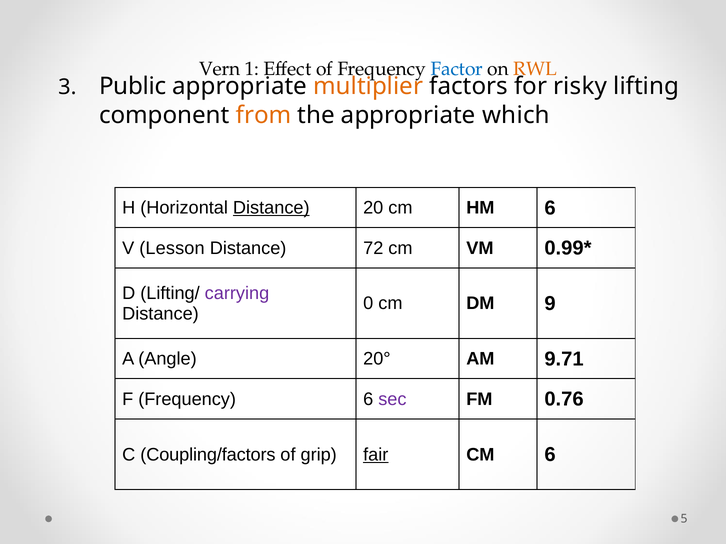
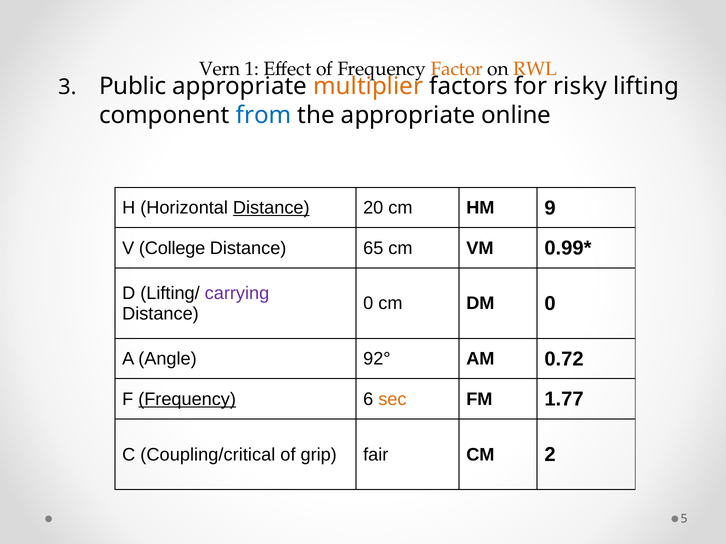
Factor colour: blue -> orange
from colour: orange -> blue
which: which -> online
HM 6: 6 -> 9
Lesson: Lesson -> College
72: 72 -> 65
DM 9: 9 -> 0
20°: 20° -> 92°
9.71: 9.71 -> 0.72
Frequency at (187, 399) underline: none -> present
sec colour: purple -> orange
0.76: 0.76 -> 1.77
Coupling/factors: Coupling/factors -> Coupling/critical
fair underline: present -> none
CM 6: 6 -> 2
